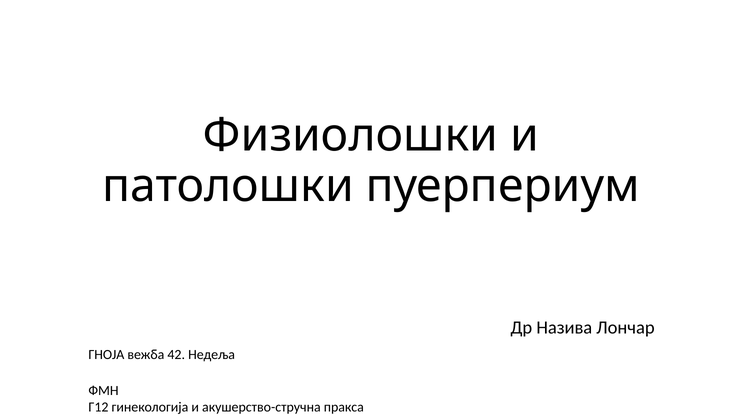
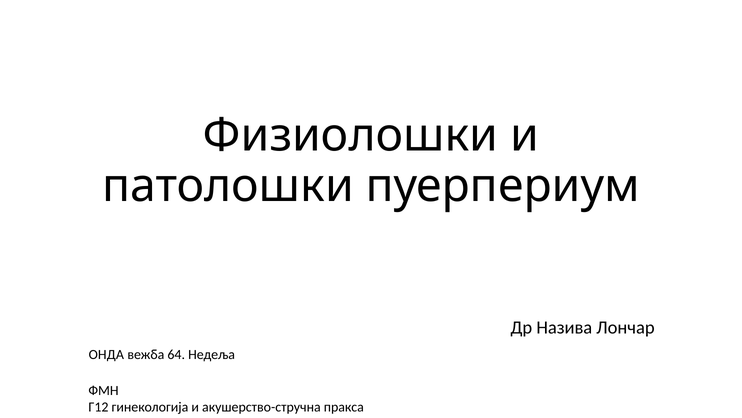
ГНОЈА: ГНОЈА -> ОНДА
42: 42 -> 64
